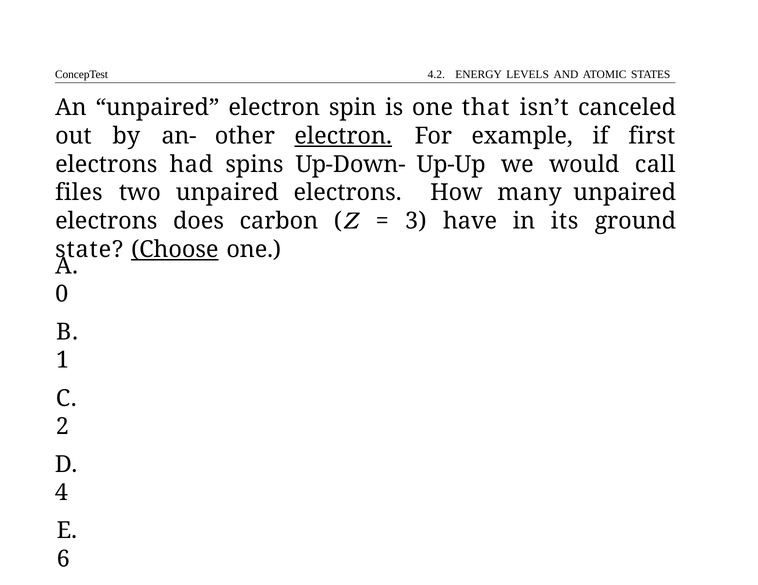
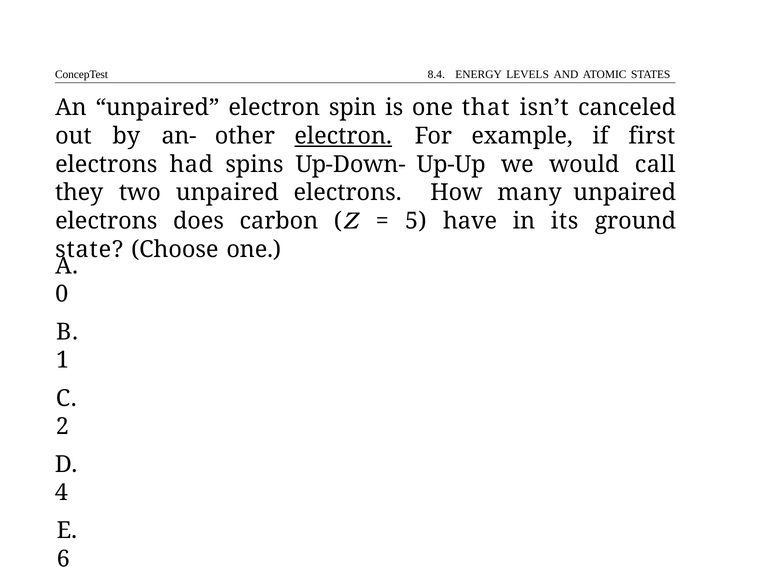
4.2: 4.2 -> 8.4
files: files -> they
3: 3 -> 5
Choose underline: present -> none
